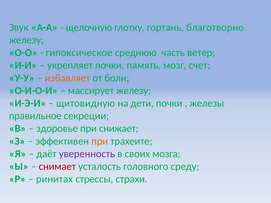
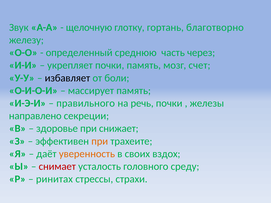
гипоксическое: гипоксическое -> определенный
ветер: ветер -> через
избавляет colour: orange -> black
массирует железу: железу -> память
щитовидную: щитовидную -> правильного
дети: дети -> речь
правильное: правильное -> направлено
уверенность colour: purple -> orange
мозга: мозга -> вздох
